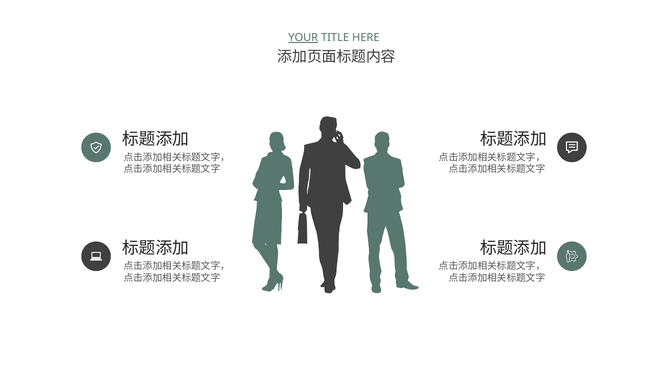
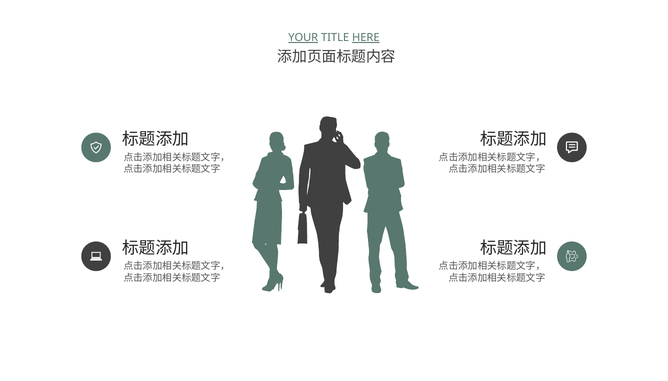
HERE underline: none -> present
